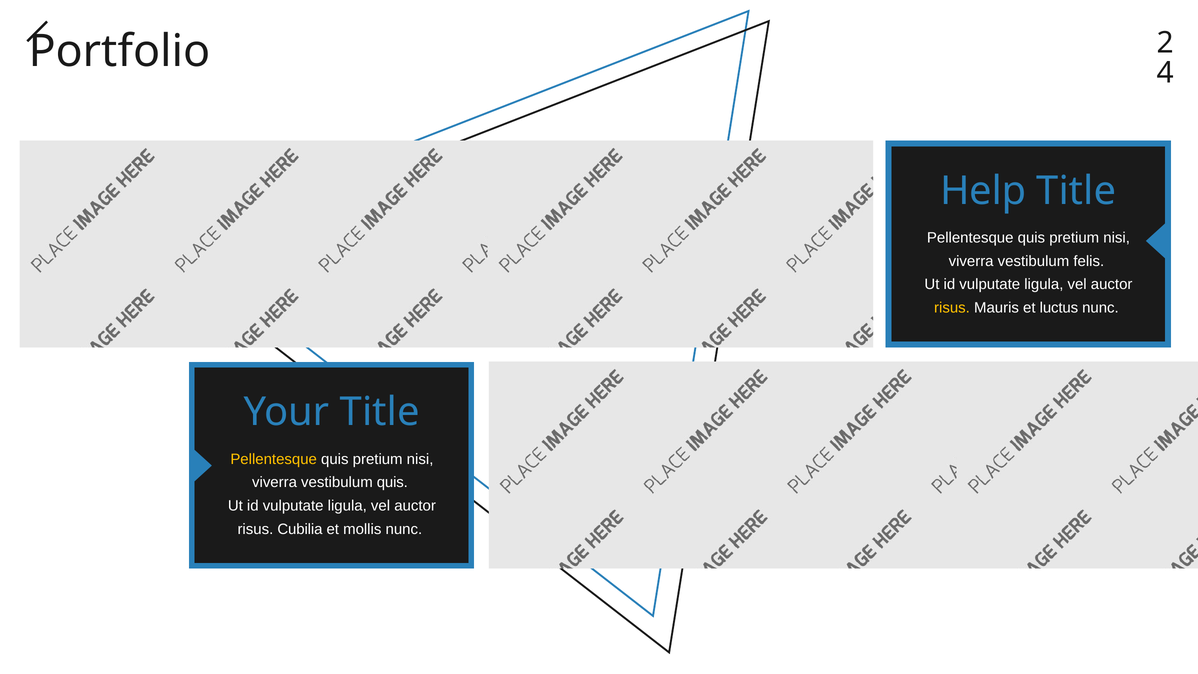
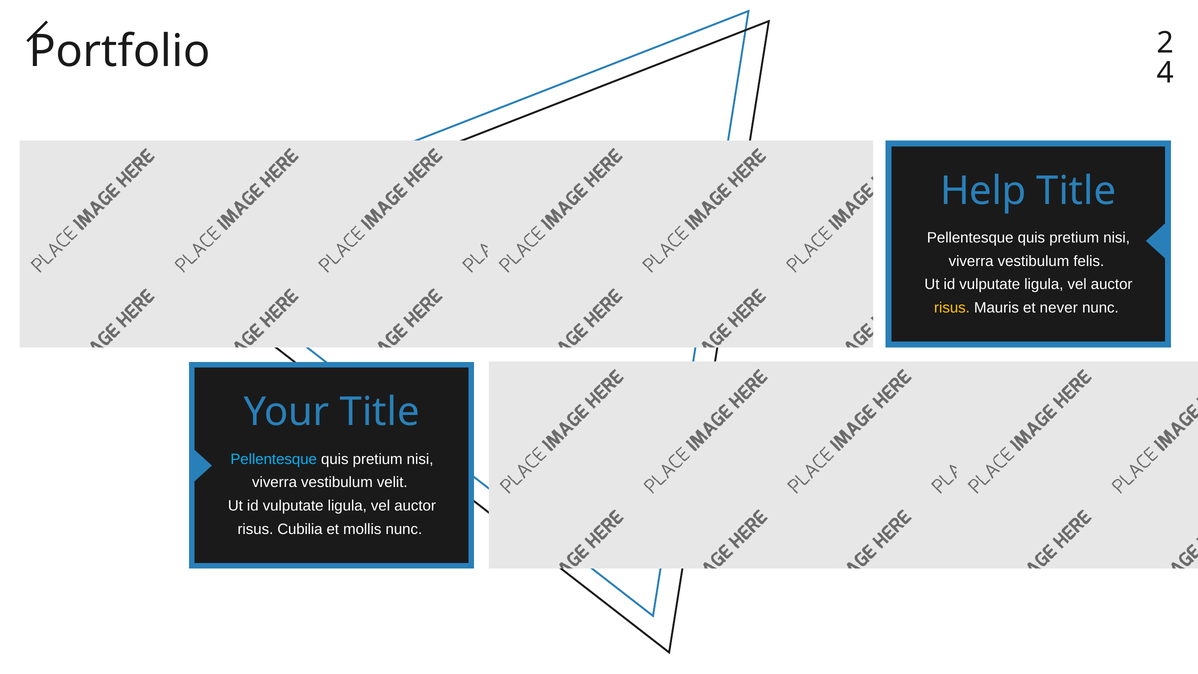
luctus: luctus -> never
Pellentesque at (274, 459) colour: yellow -> light blue
vestibulum quis: quis -> velit
